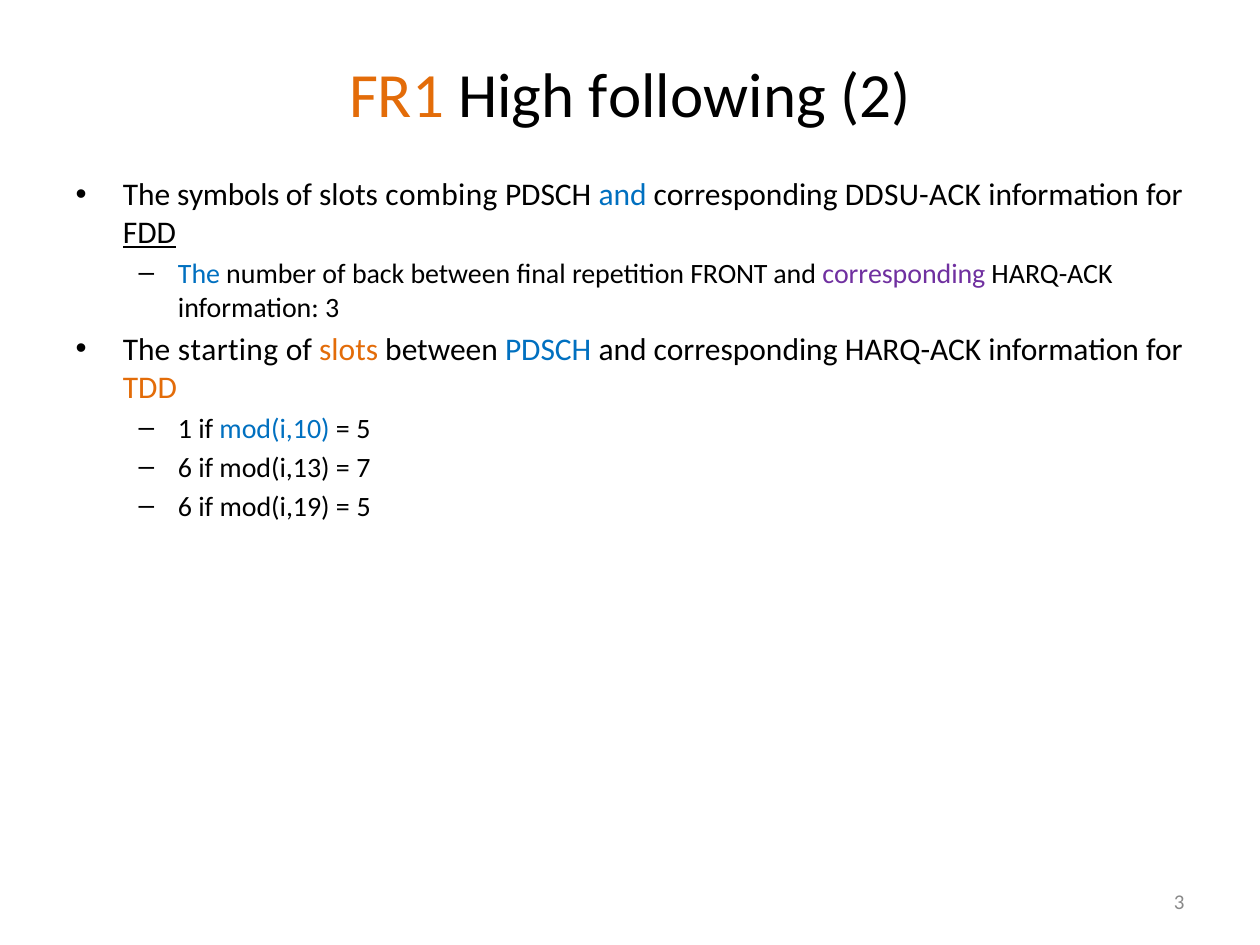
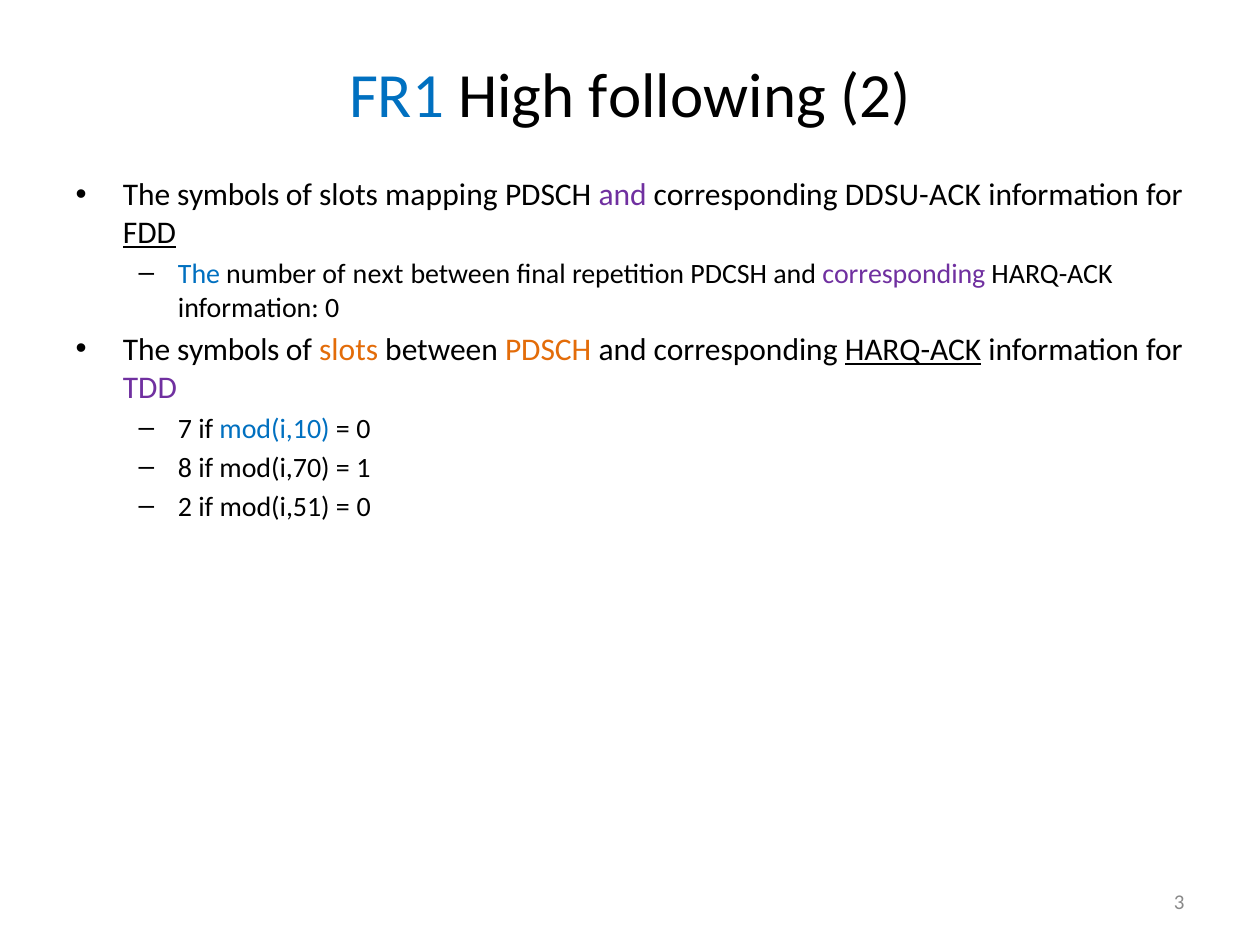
FR1 colour: orange -> blue
combing: combing -> mapping
and at (623, 195) colour: blue -> purple
back: back -> next
FRONT: FRONT -> PDCSH
information 3: 3 -> 0
starting at (228, 350): starting -> symbols
PDSCH at (548, 350) colour: blue -> orange
HARQ-ACK at (913, 350) underline: none -> present
TDD colour: orange -> purple
1: 1 -> 7
5 at (364, 429): 5 -> 0
6 at (185, 468): 6 -> 8
mod(i,13: mod(i,13 -> mod(i,70
7: 7 -> 1
6 at (185, 507): 6 -> 2
mod(i,19: mod(i,19 -> mod(i,51
5 at (364, 507): 5 -> 0
